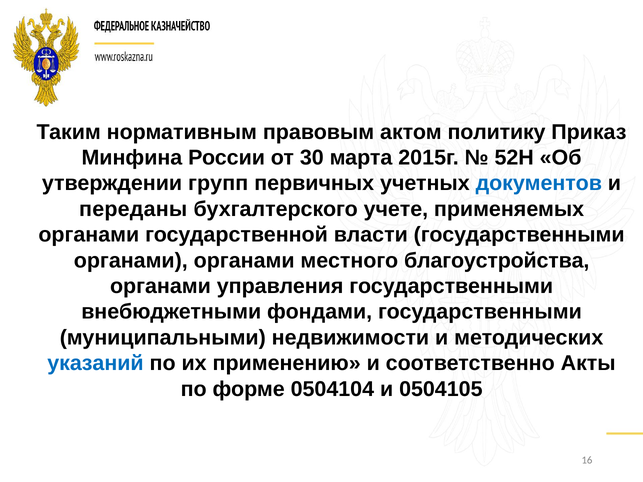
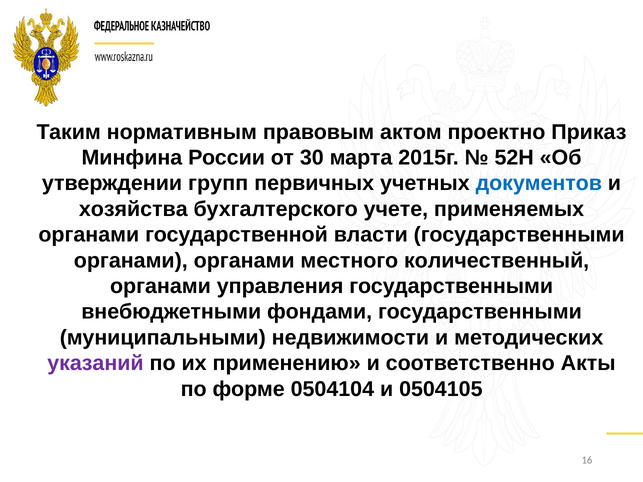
политику: политику -> проектно
переданы: переданы -> хозяйства
благоустройства: благоустройства -> количественный
указаний colour: blue -> purple
